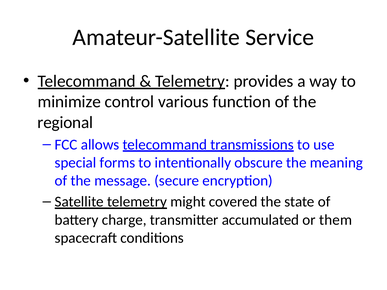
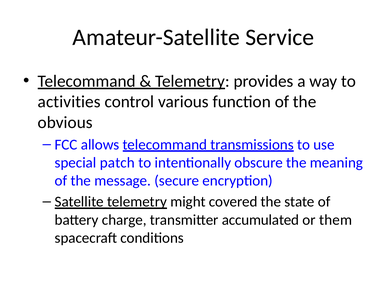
minimize: minimize -> activities
regional: regional -> obvious
forms: forms -> patch
